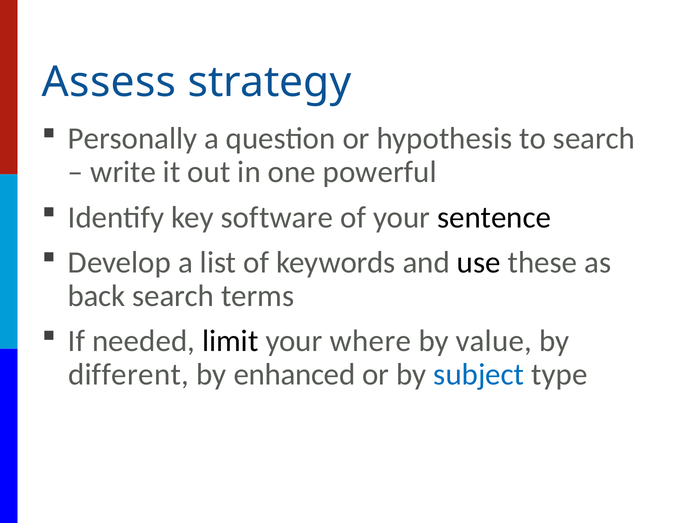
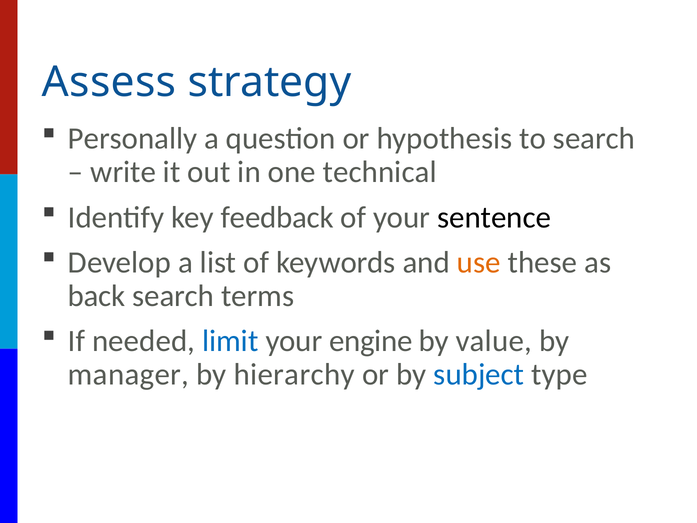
powerful: powerful -> technical
software: software -> feedback
use colour: black -> orange
limit colour: black -> blue
where: where -> engine
different: different -> manager
enhanced: enhanced -> hierarchy
